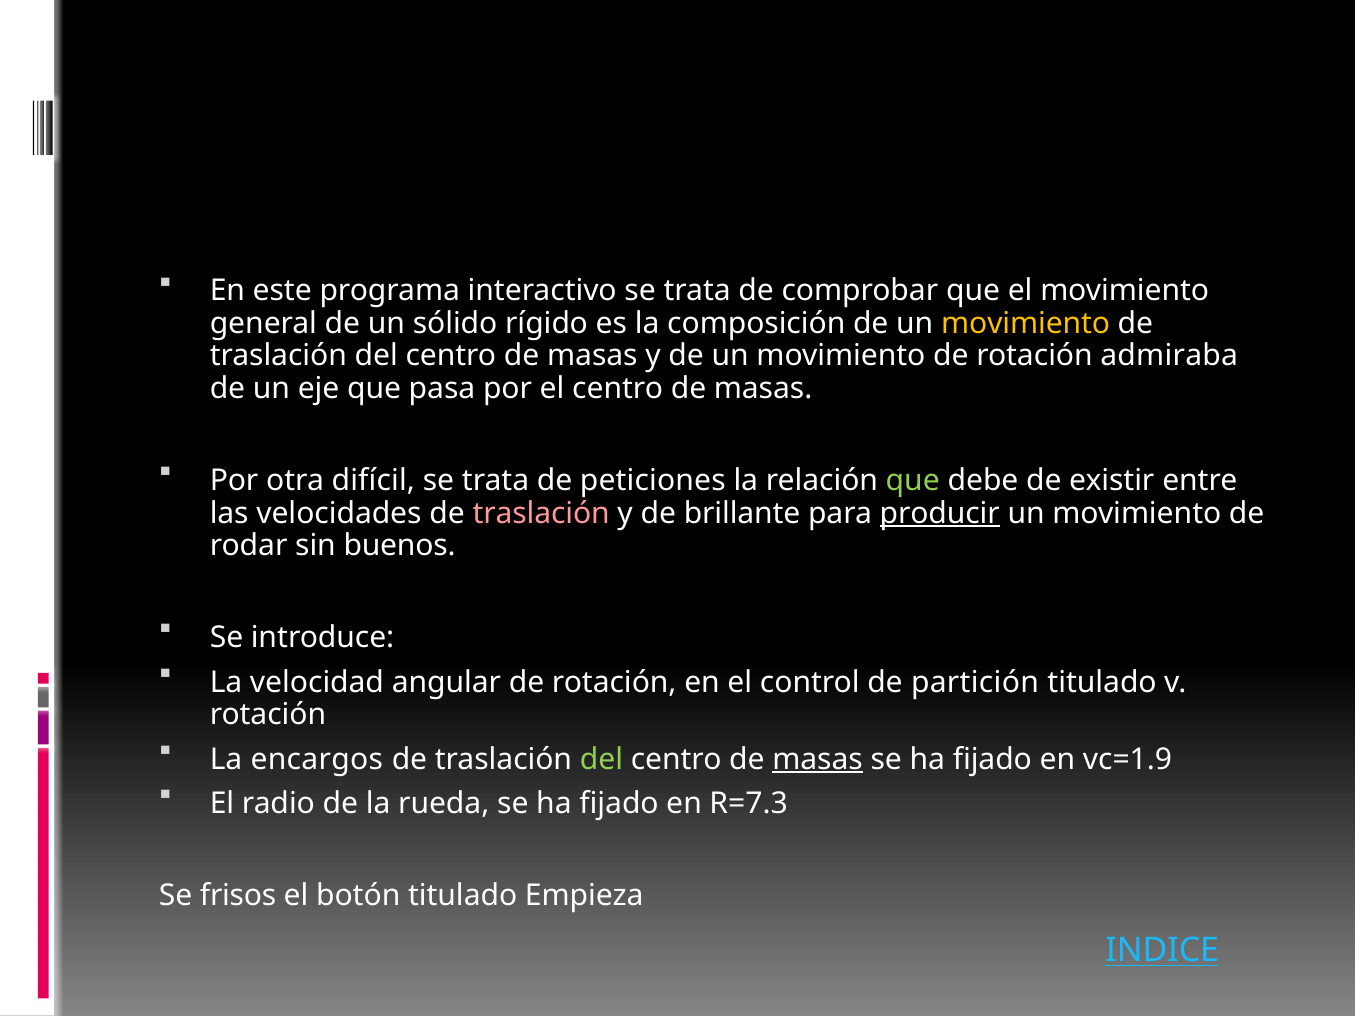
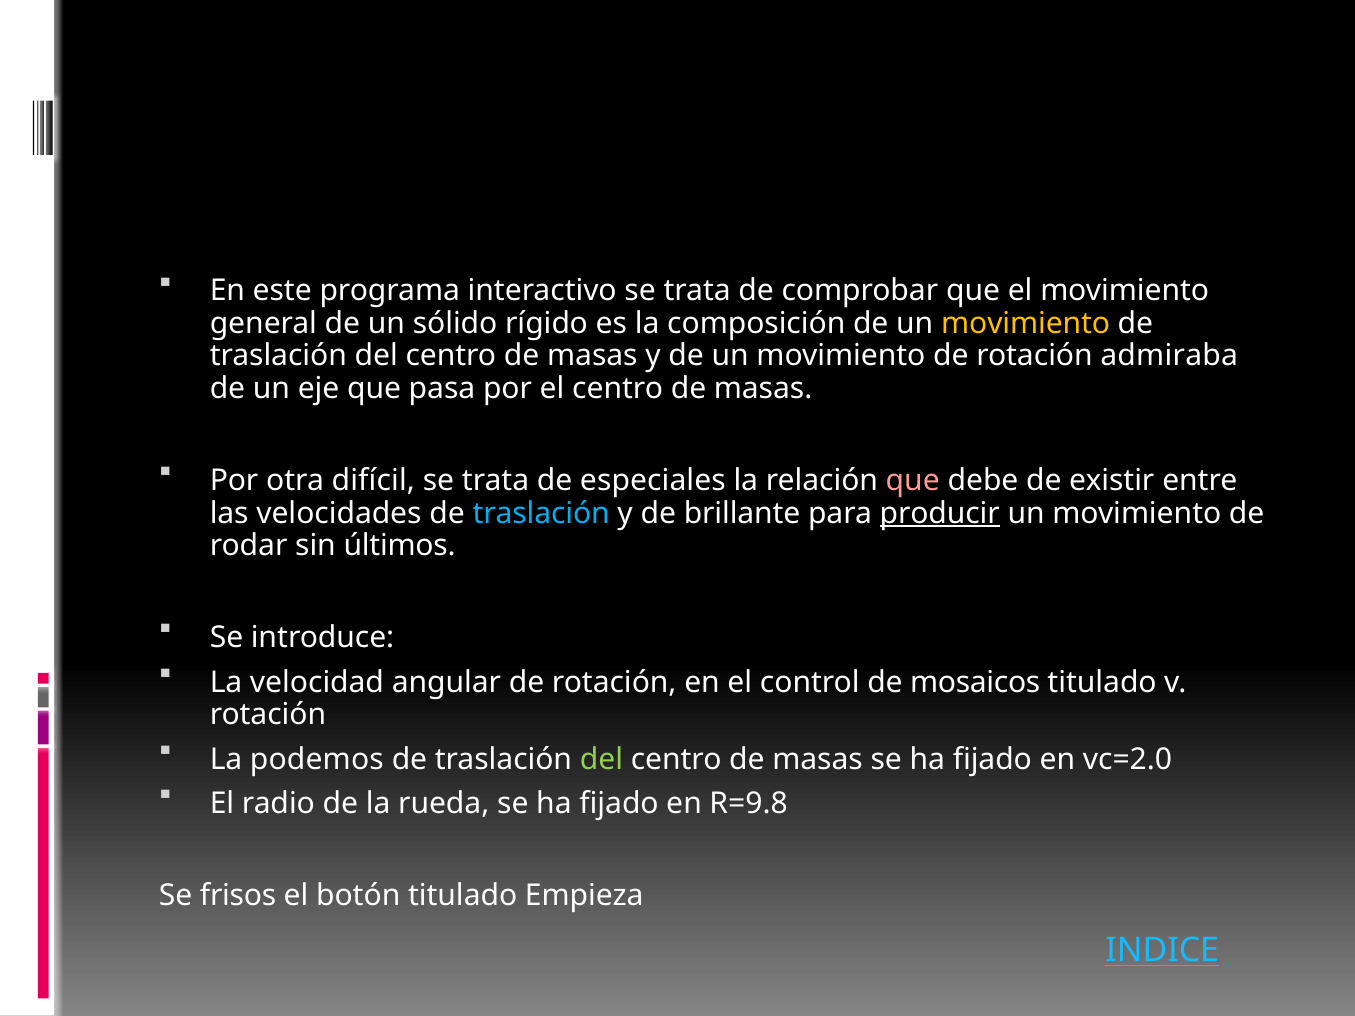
peticiones: peticiones -> especiales
que at (913, 481) colour: light green -> pink
traslación at (541, 513) colour: pink -> light blue
buenos: buenos -> últimos
partición: partición -> mosaicos
encargos: encargos -> podemos
masas at (818, 759) underline: present -> none
vc=1.9: vc=1.9 -> vc=2.0
R=7.3: R=7.3 -> R=9.8
